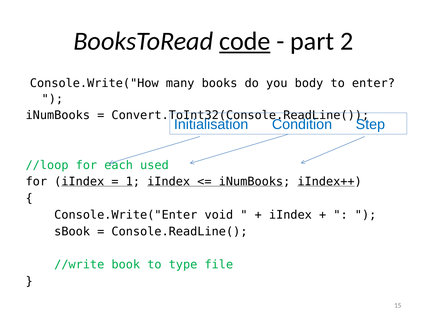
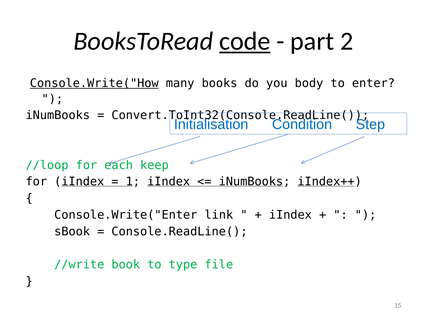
Console.Write("How underline: none -> present
used: used -> keep
void: void -> link
